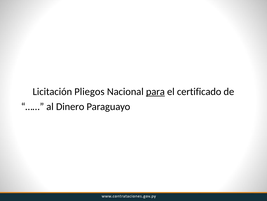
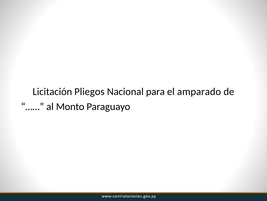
para underline: present -> none
certificado: certificado -> amparado
Dinero: Dinero -> Monto
